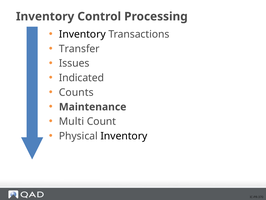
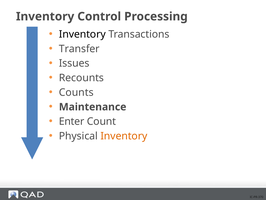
Indicated: Indicated -> Recounts
Multi: Multi -> Enter
Inventory at (124, 136) colour: black -> orange
